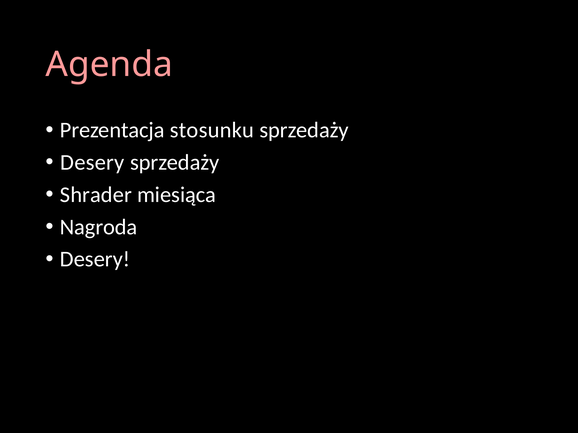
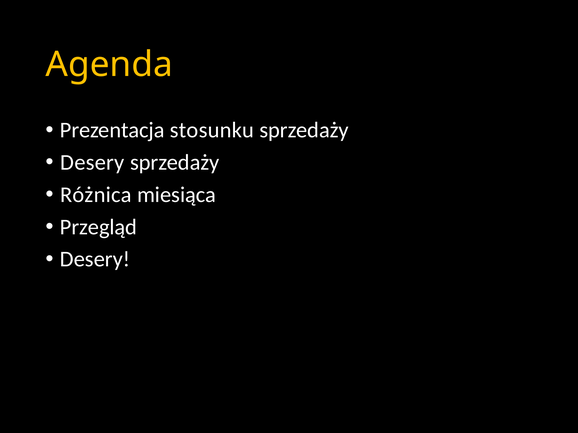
Agenda colour: pink -> yellow
Shrader: Shrader -> Różnica
Nagroda: Nagroda -> Przegląd
